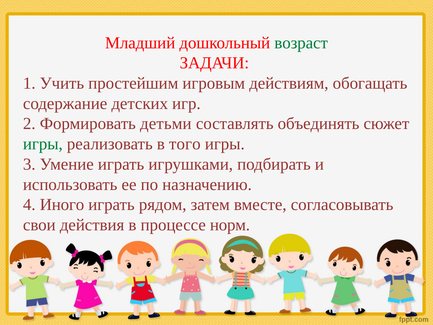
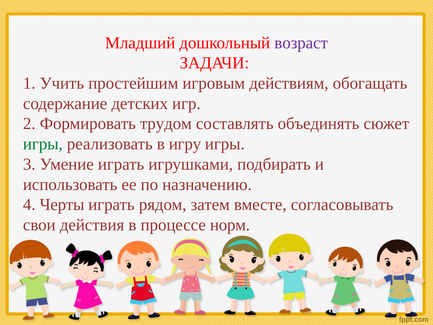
возраст colour: green -> purple
детьми: детьми -> трудом
того: того -> игру
Иного: Иного -> Черты
